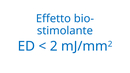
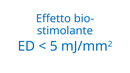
2 at (54, 46): 2 -> 5
